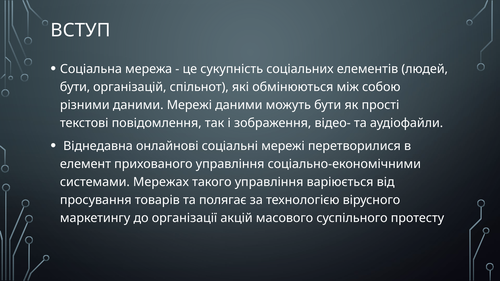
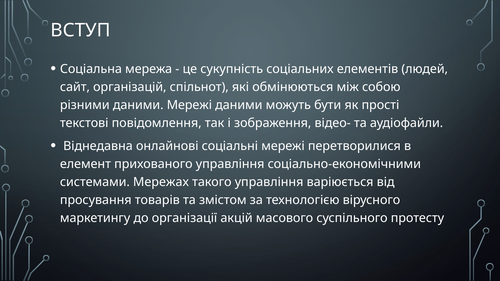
бути at (75, 87): бути -> сайт
полягає: полягає -> змістом
